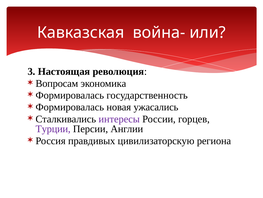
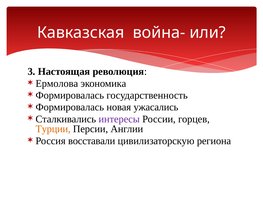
Вопросам: Вопросам -> Ермолова
Турции colour: purple -> orange
правдивых: правдивых -> восставали
